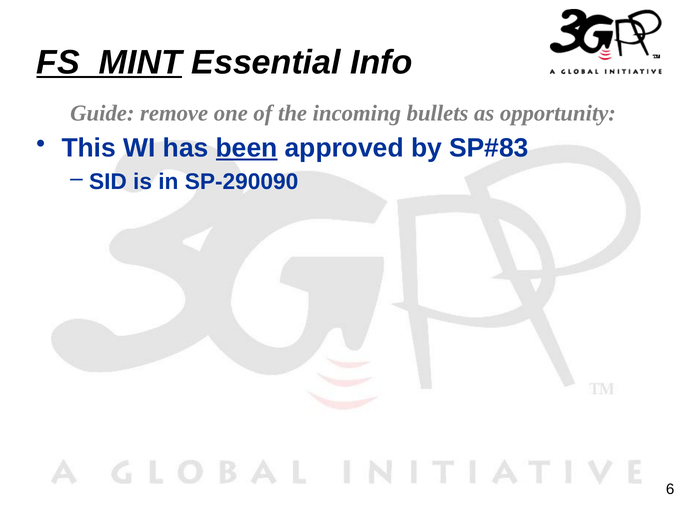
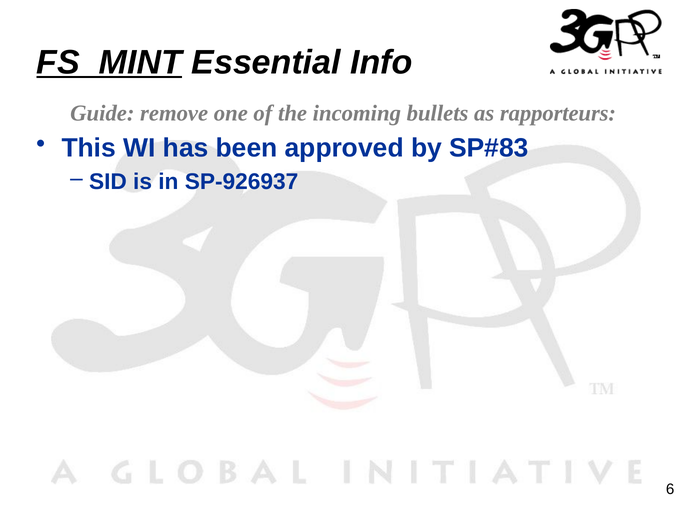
opportunity: opportunity -> rapporteurs
been underline: present -> none
SP-290090: SP-290090 -> SP-926937
